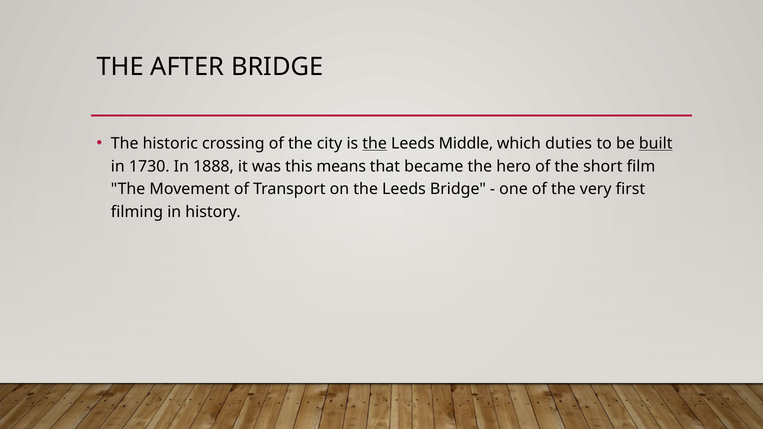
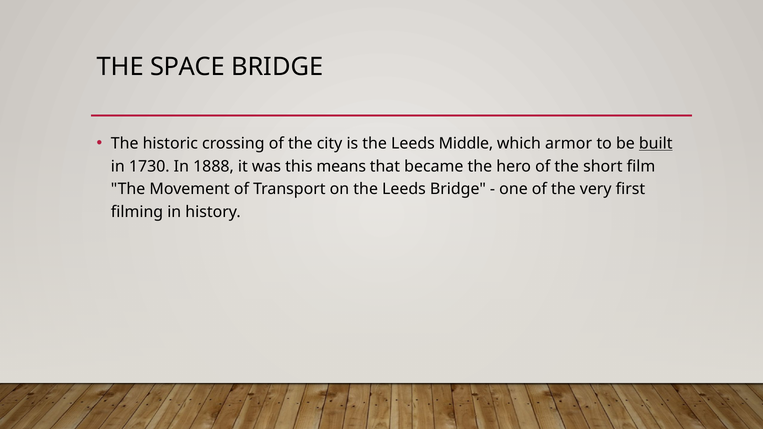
AFTER: AFTER -> SPACE
the at (375, 143) underline: present -> none
duties: duties -> armor
